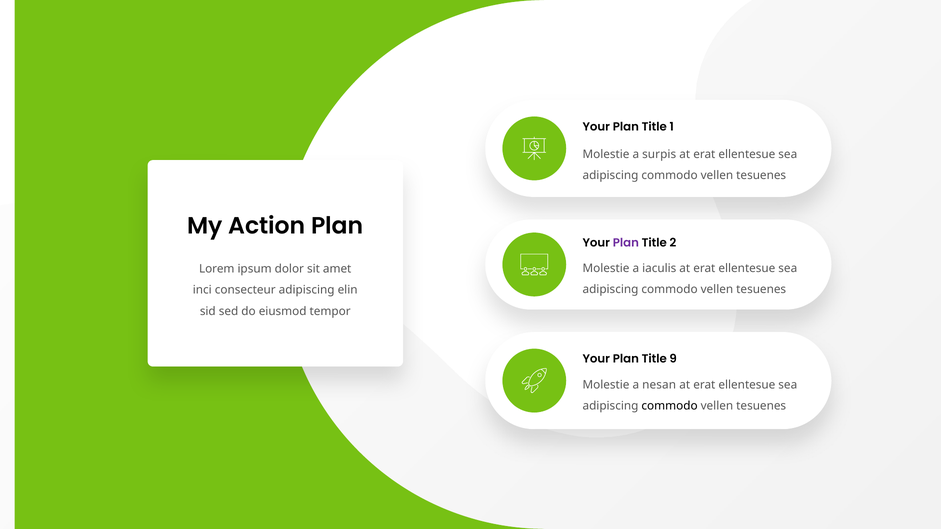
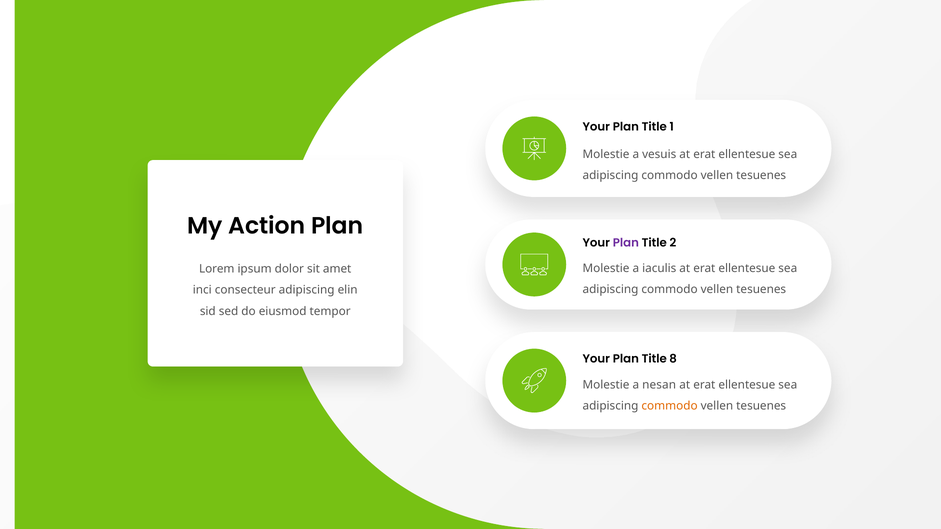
surpis: surpis -> vesuis
9: 9 -> 8
commodo at (670, 406) colour: black -> orange
